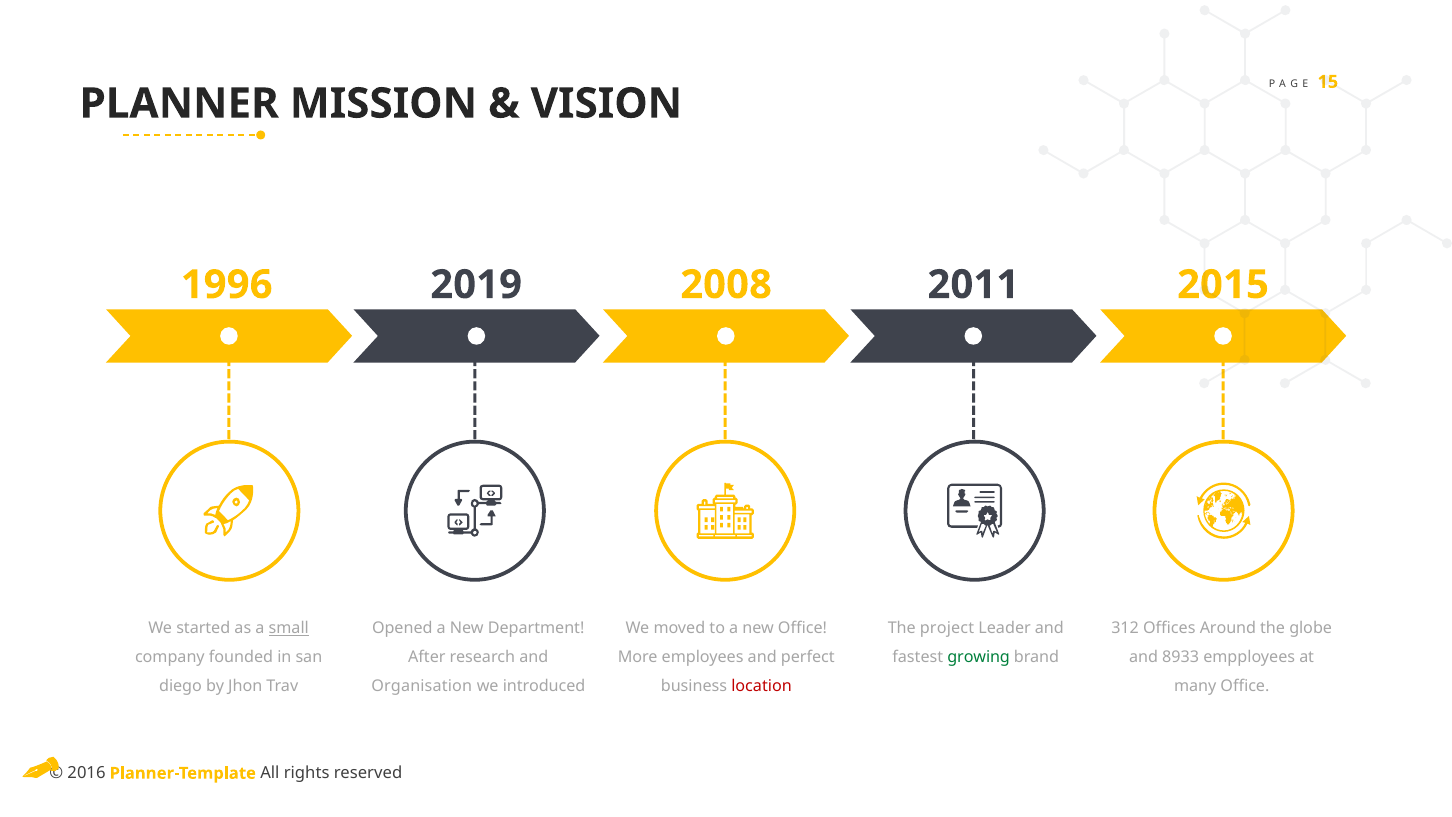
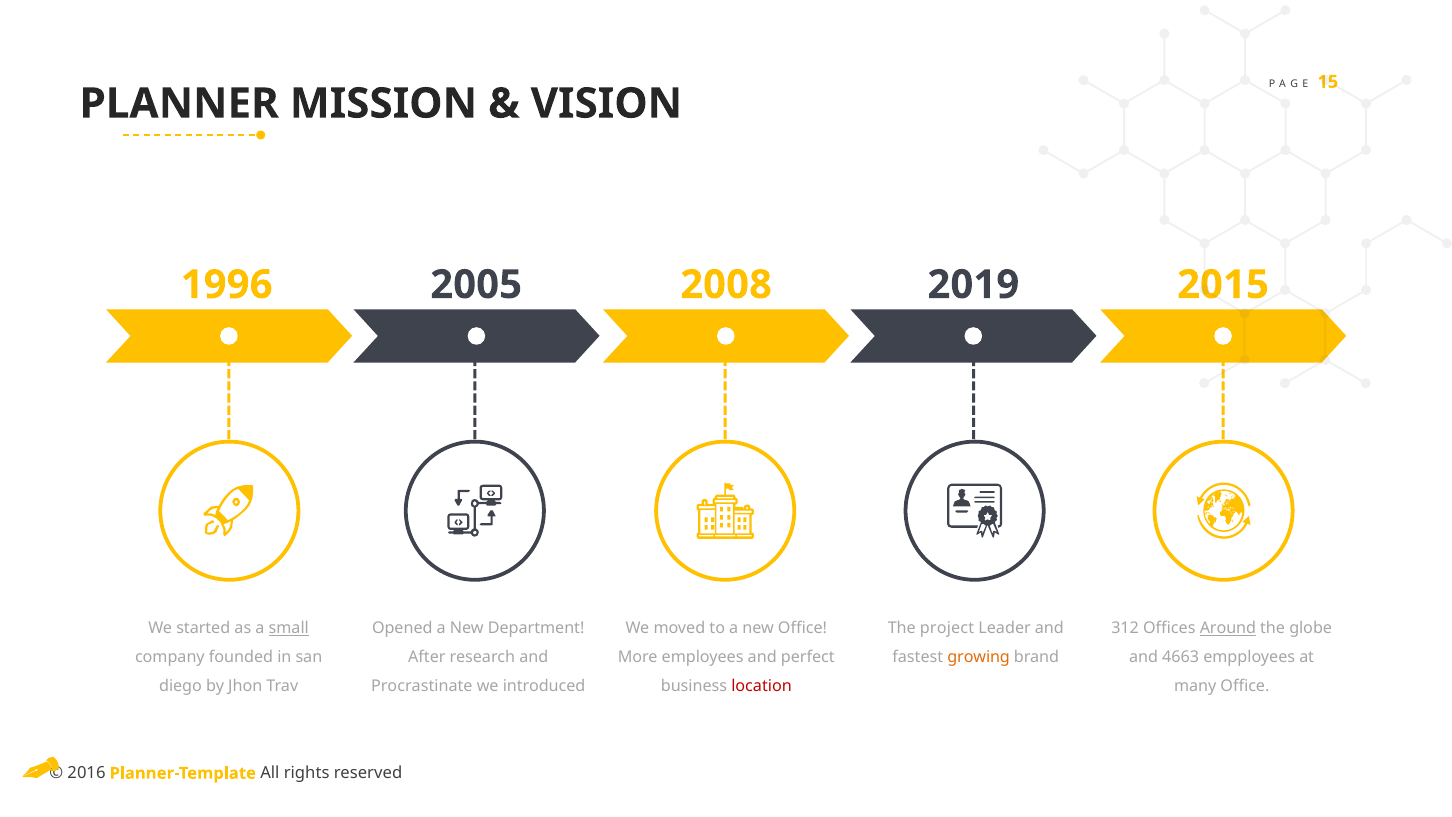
2019: 2019 -> 2005
2011: 2011 -> 2019
Around underline: none -> present
growing colour: green -> orange
8933: 8933 -> 4663
Organisation: Organisation -> Procrastinate
